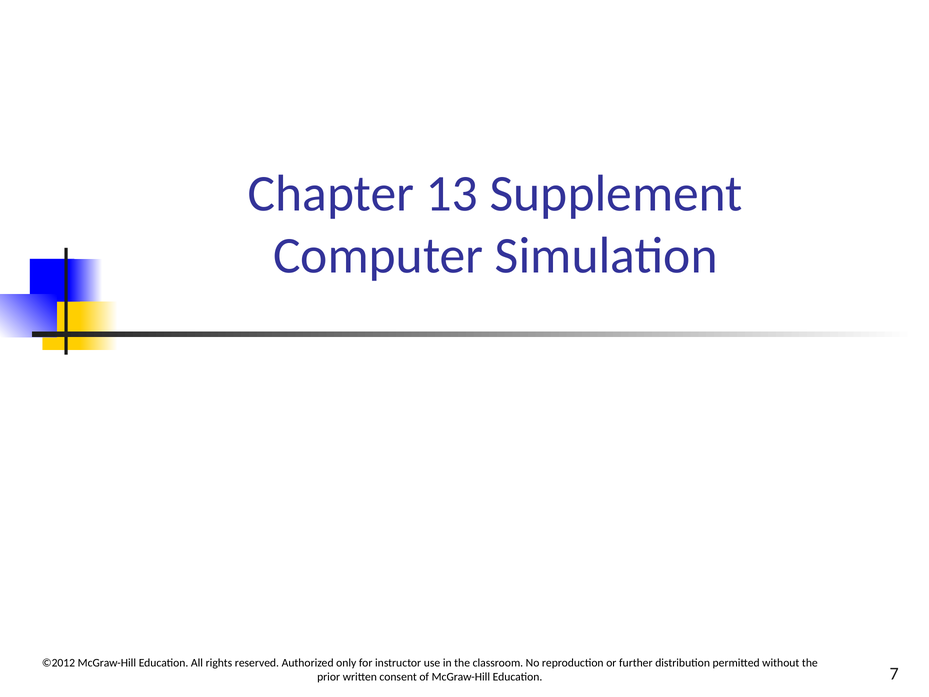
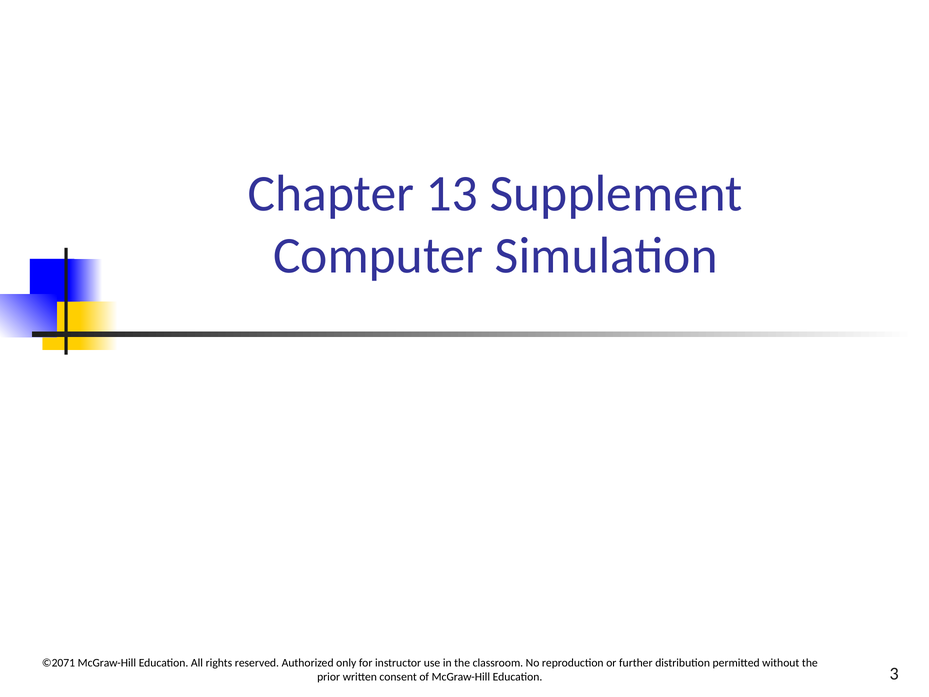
©2012: ©2012 -> ©2071
7: 7 -> 3
